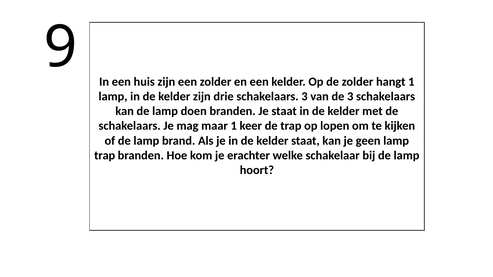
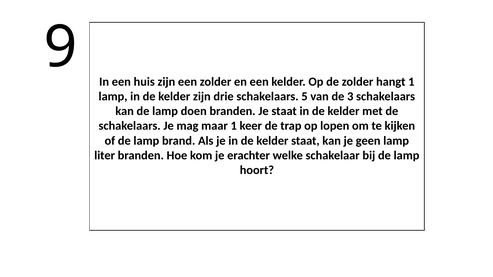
schakelaars 3: 3 -> 5
trap at (105, 156): trap -> liter
